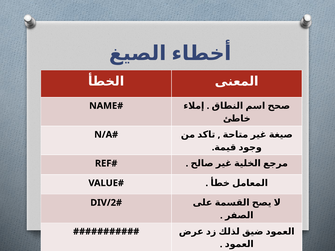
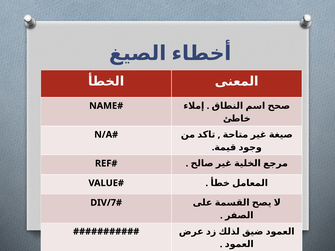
DIV/2: DIV/2 -> DIV/7
